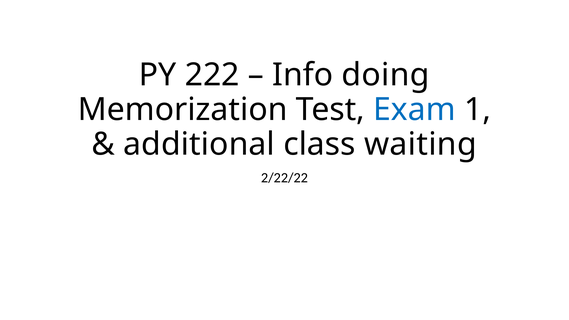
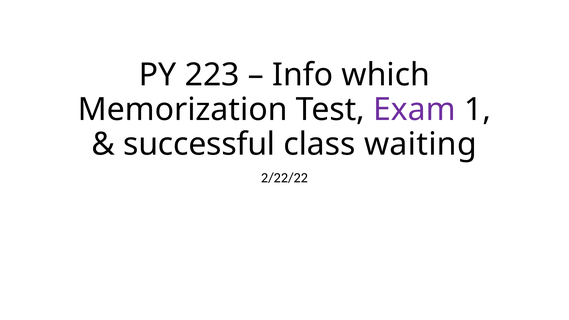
222: 222 -> 223
doing: doing -> which
Exam colour: blue -> purple
additional: additional -> successful
